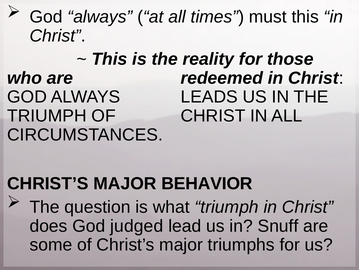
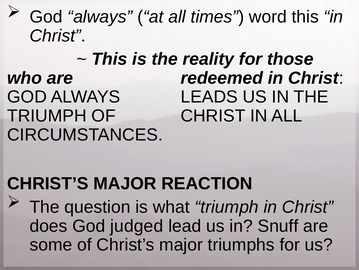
must: must -> word
BEHAVIOR: BEHAVIOR -> REACTION
